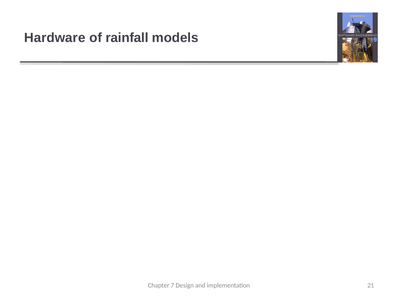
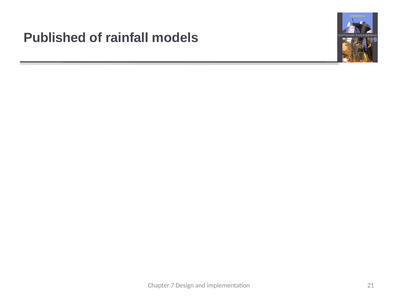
Hardware: Hardware -> Published
